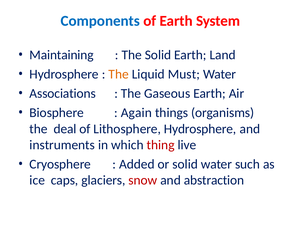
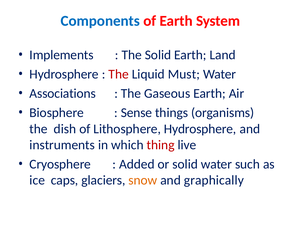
Maintaining: Maintaining -> Implements
The at (119, 74) colour: orange -> red
Again: Again -> Sense
deal: deal -> dish
snow colour: red -> orange
abstraction: abstraction -> graphically
